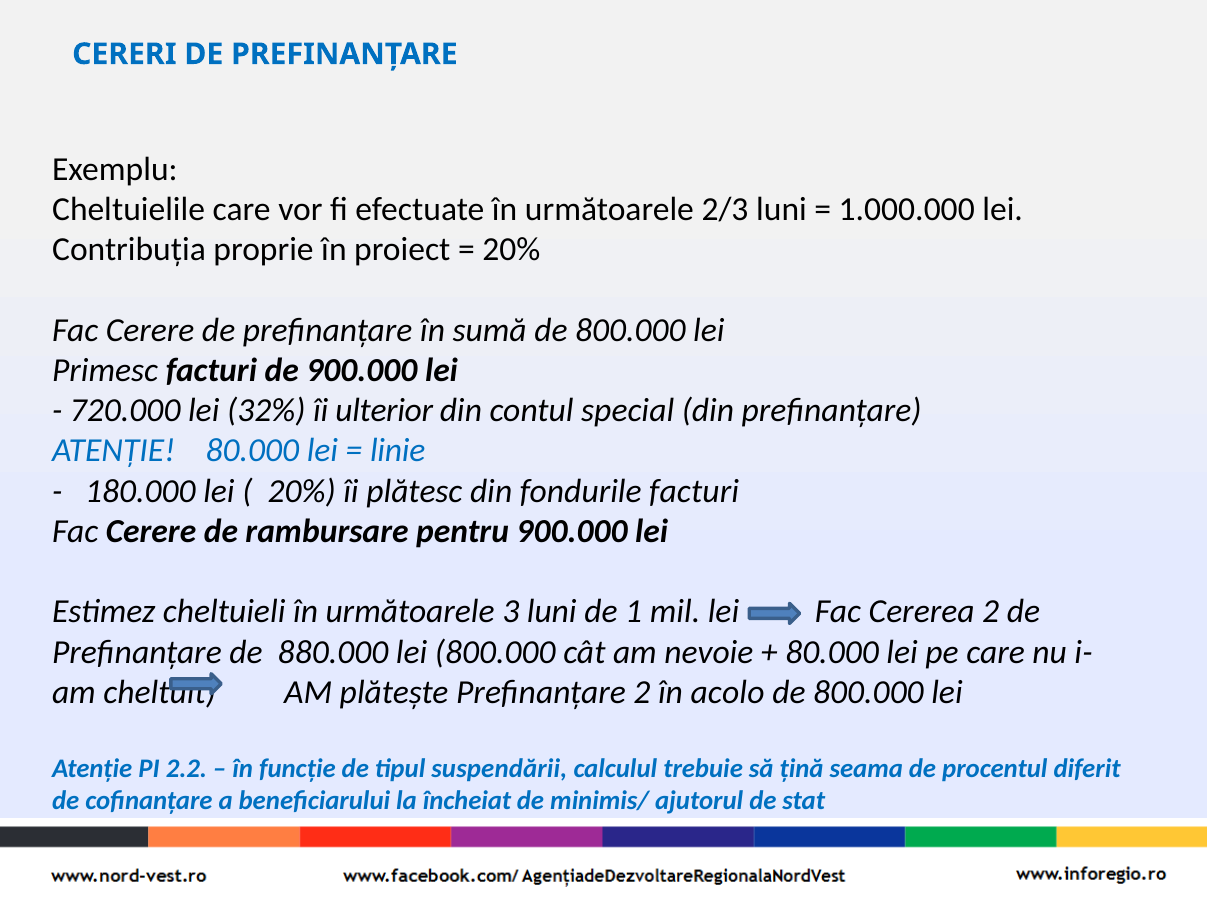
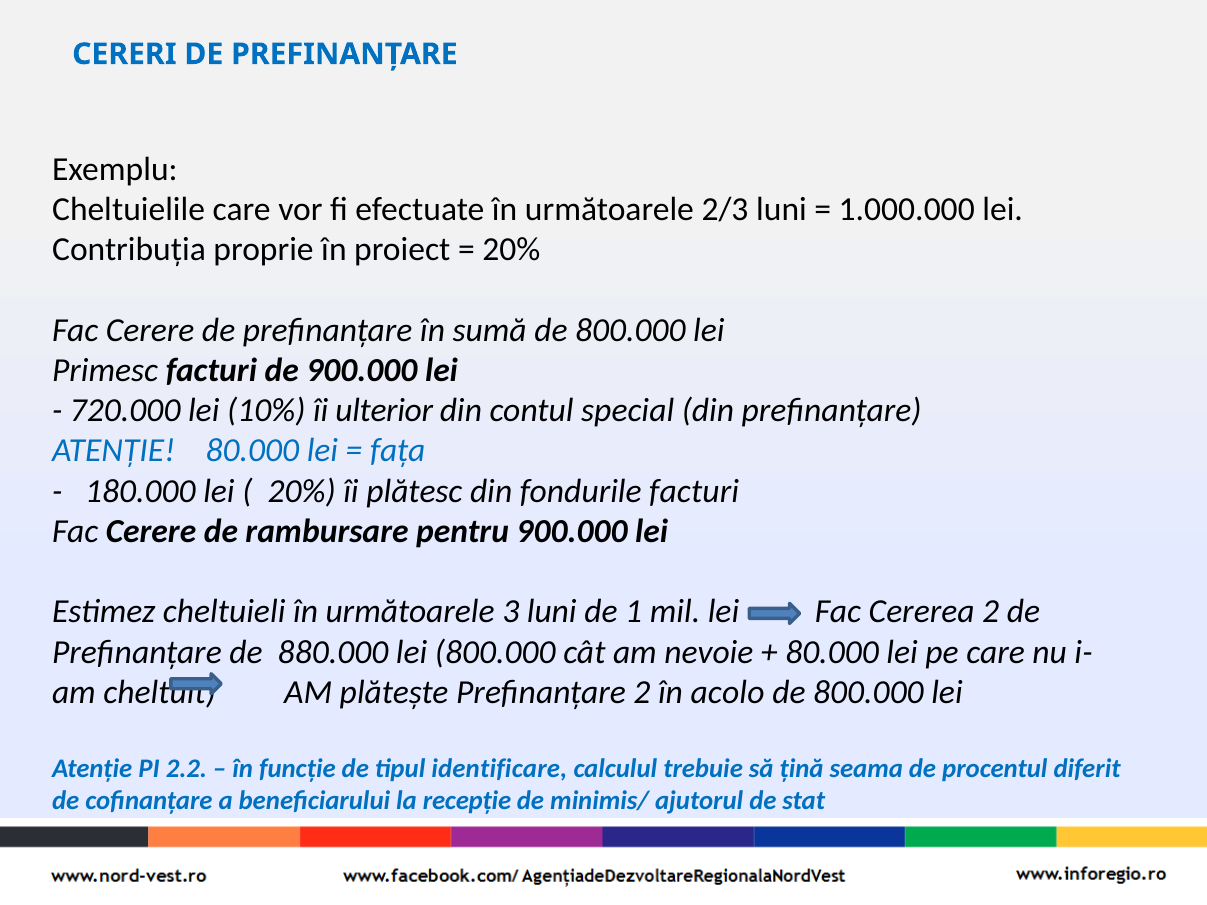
32%: 32% -> 10%
linie: linie -> fața
suspendării: suspendării -> identificare
încheiat: încheiat -> recepție
